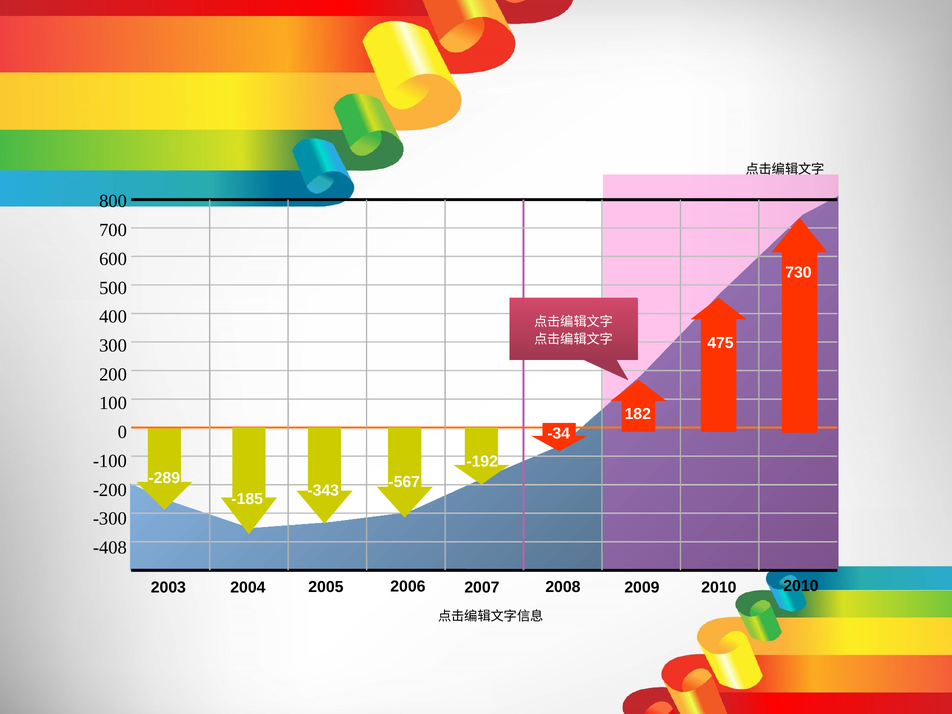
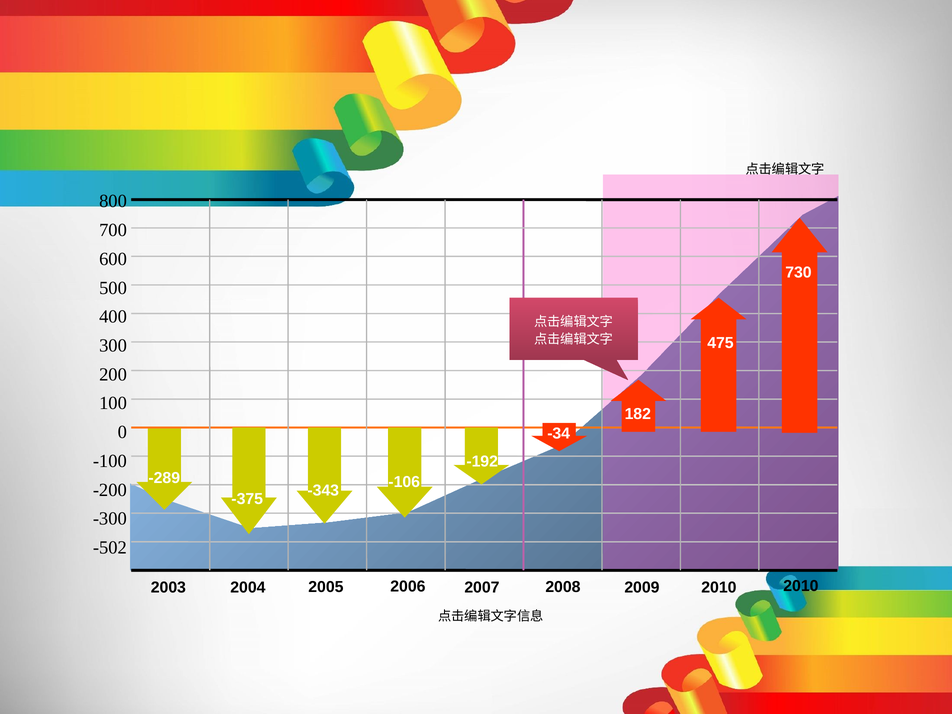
-567: -567 -> -106
-185: -185 -> -375
-408: -408 -> -502
